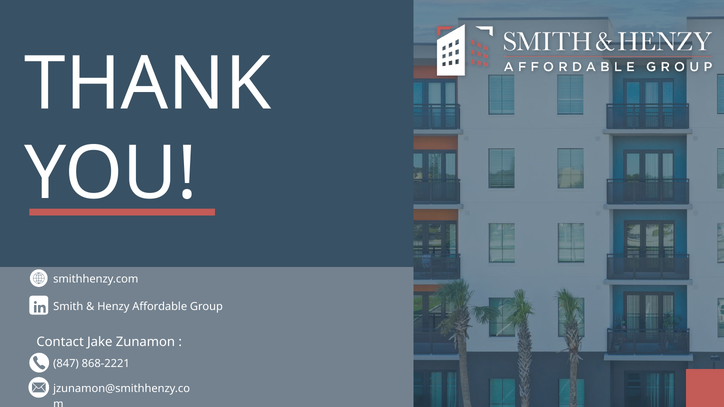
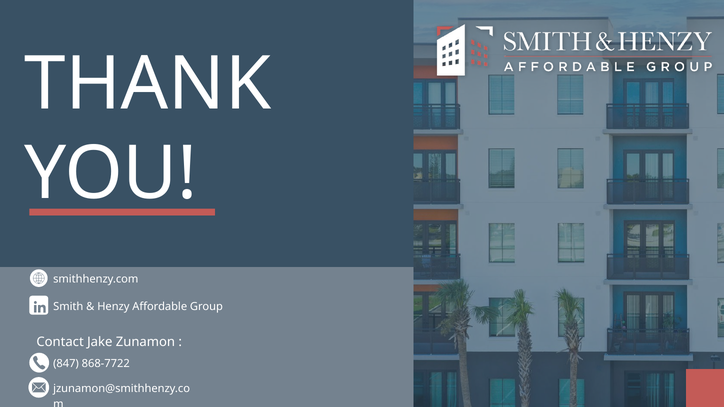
868-2221: 868-2221 -> 868-7722
